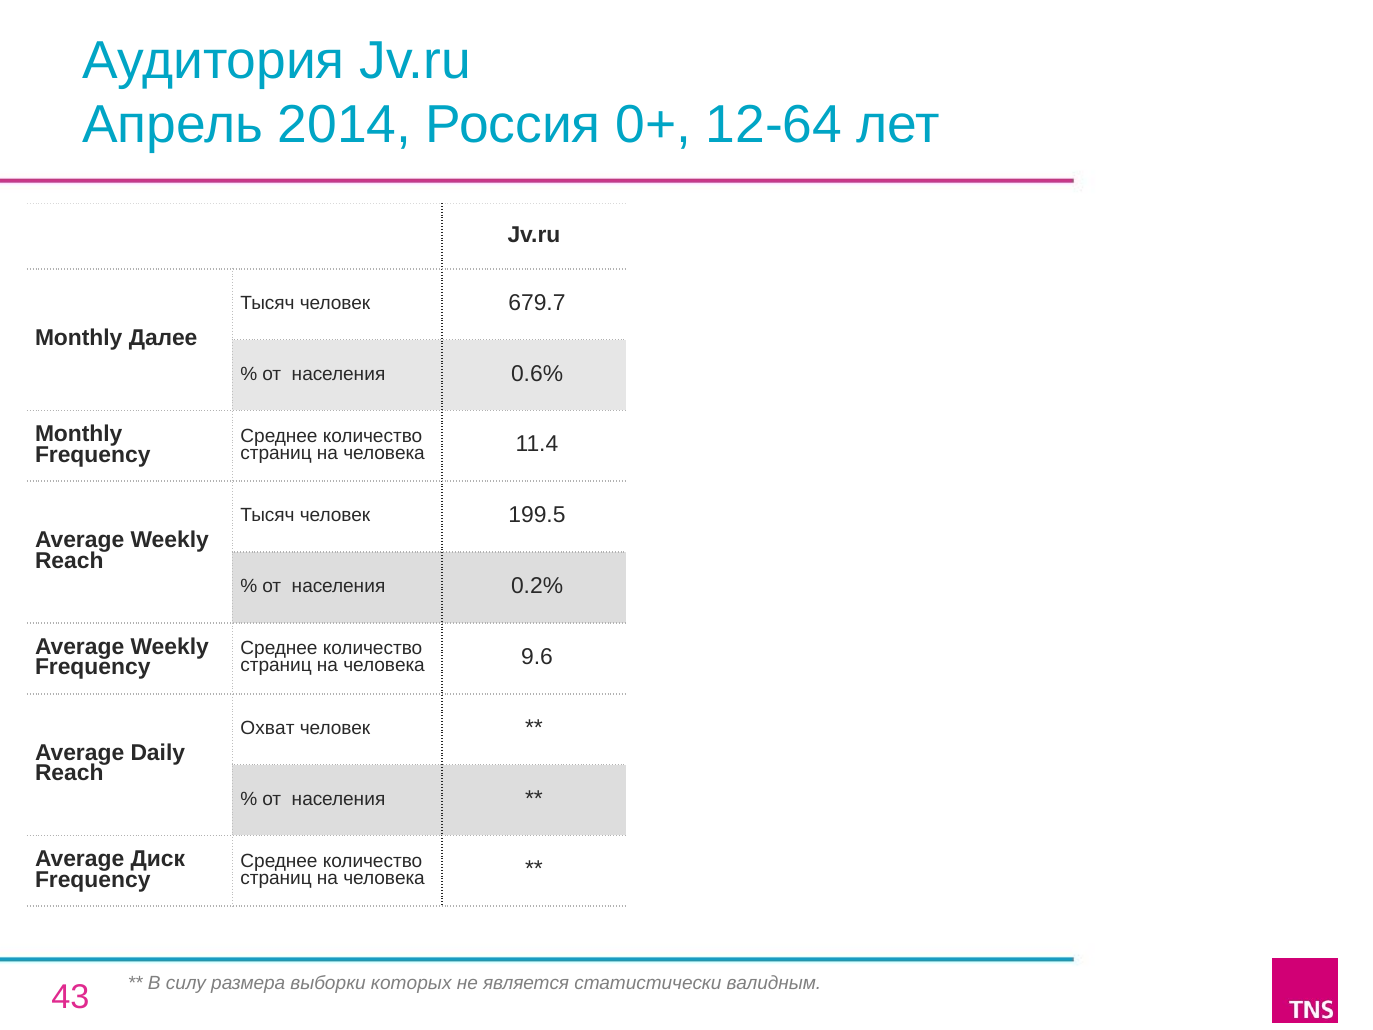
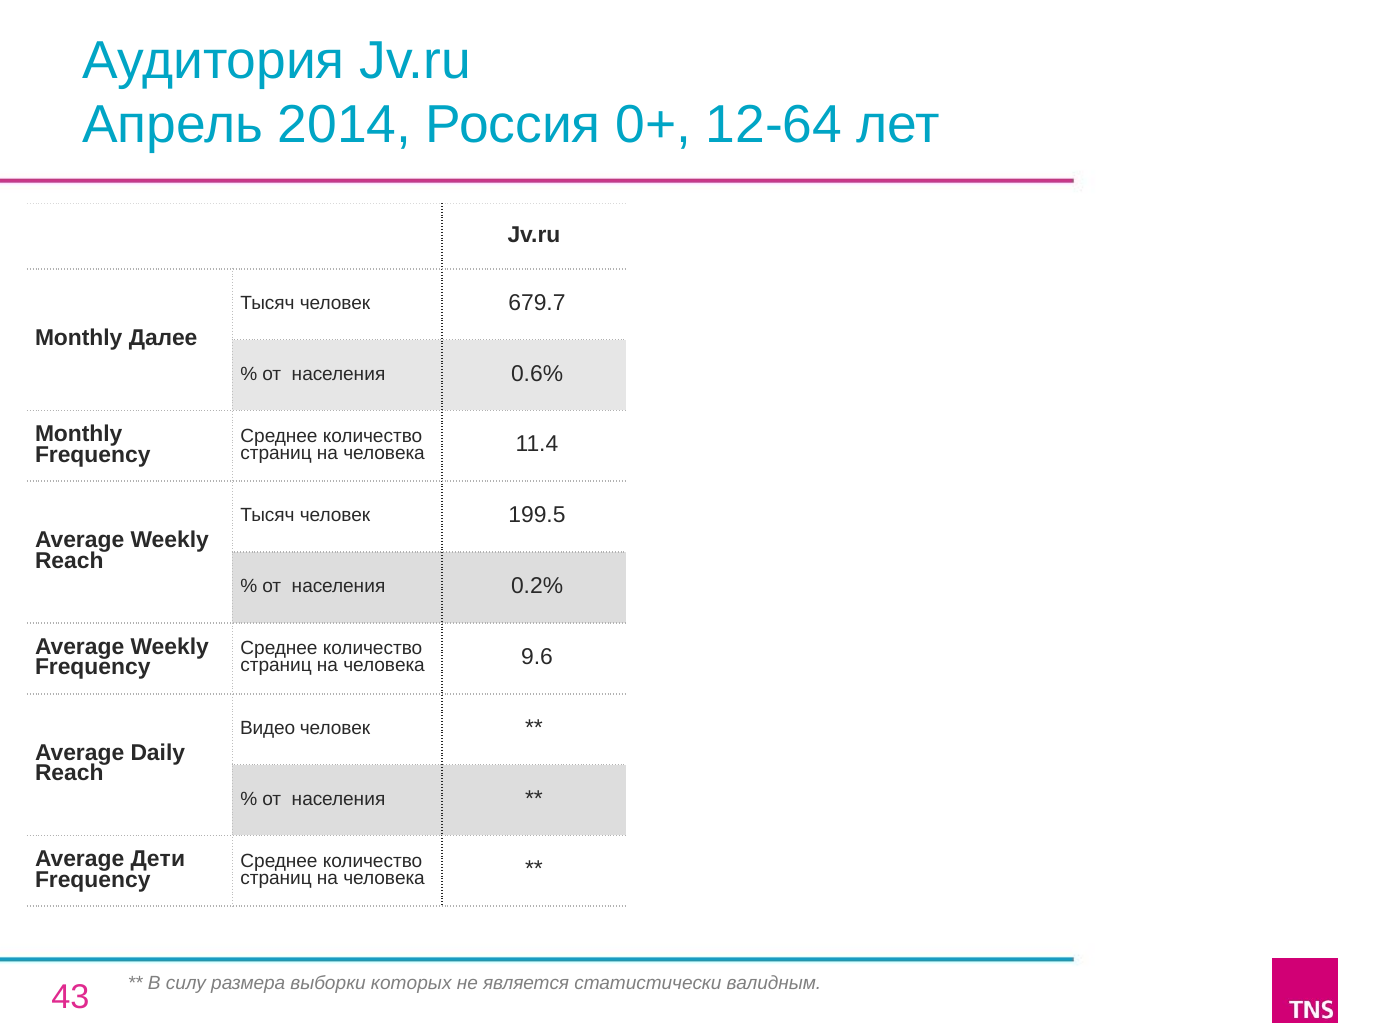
Охват: Охват -> Видео
Диск: Диск -> Дети
